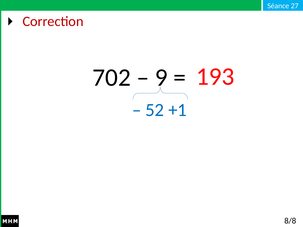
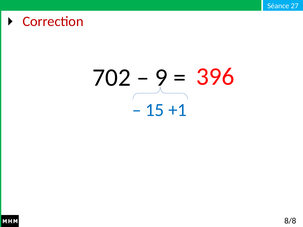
193: 193 -> 396
52: 52 -> 15
